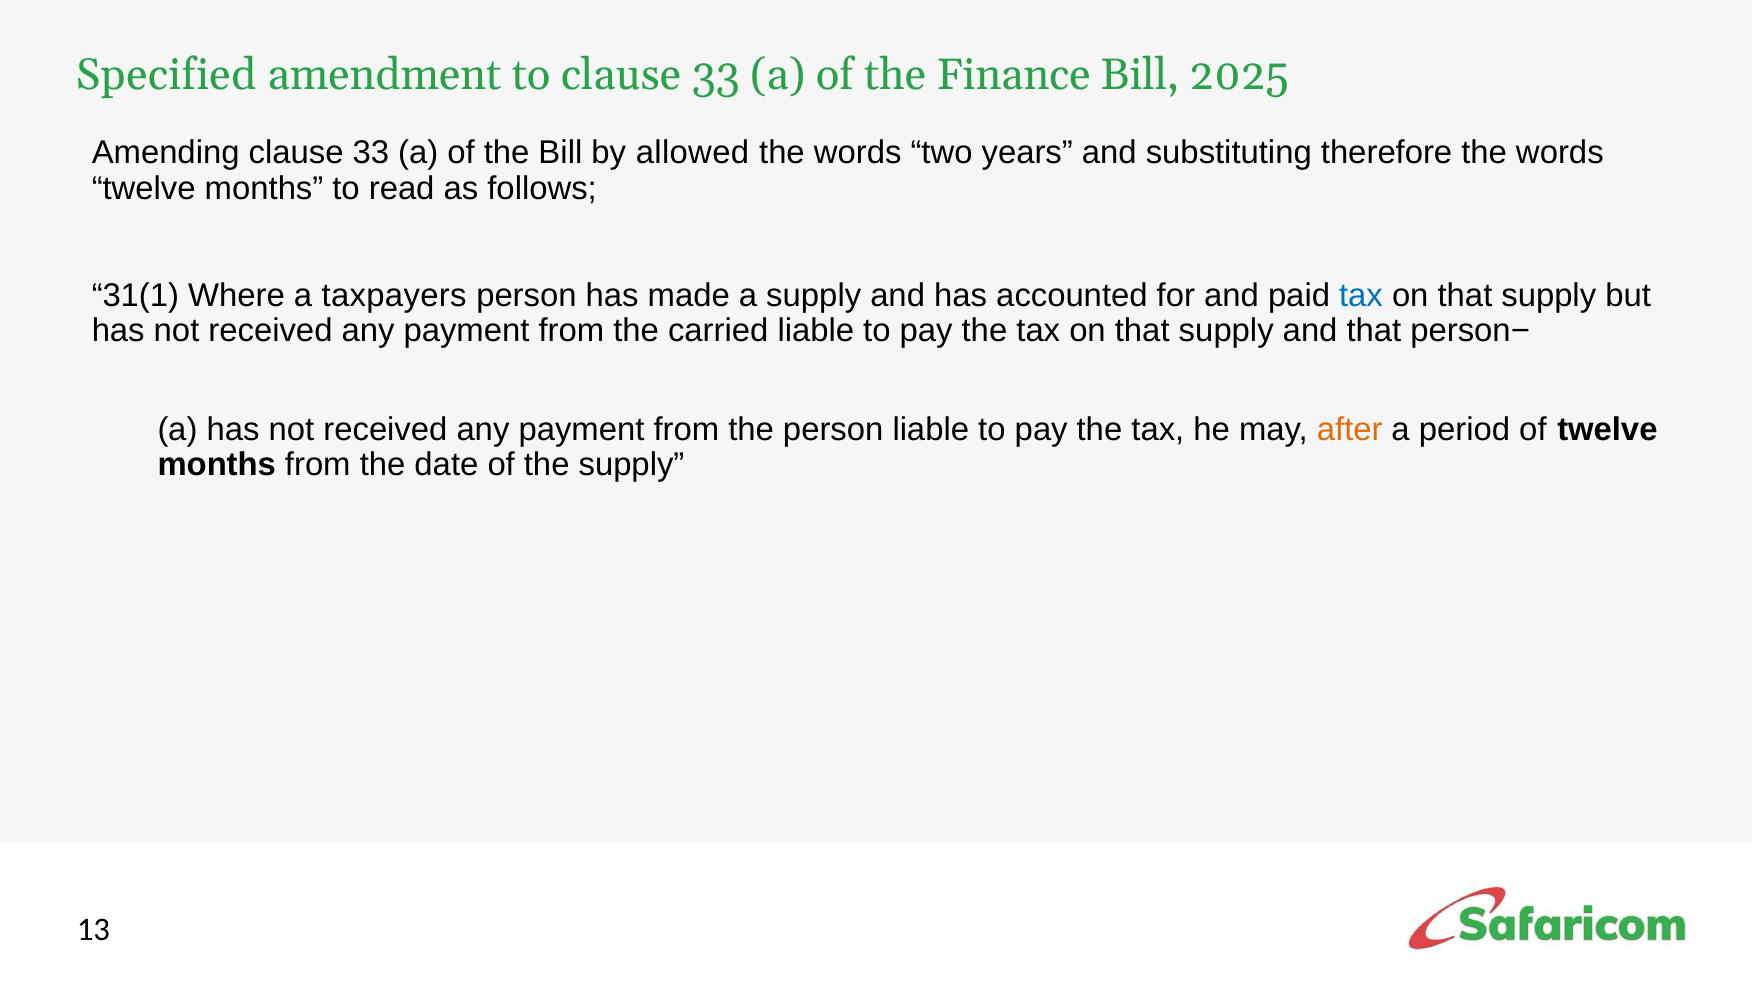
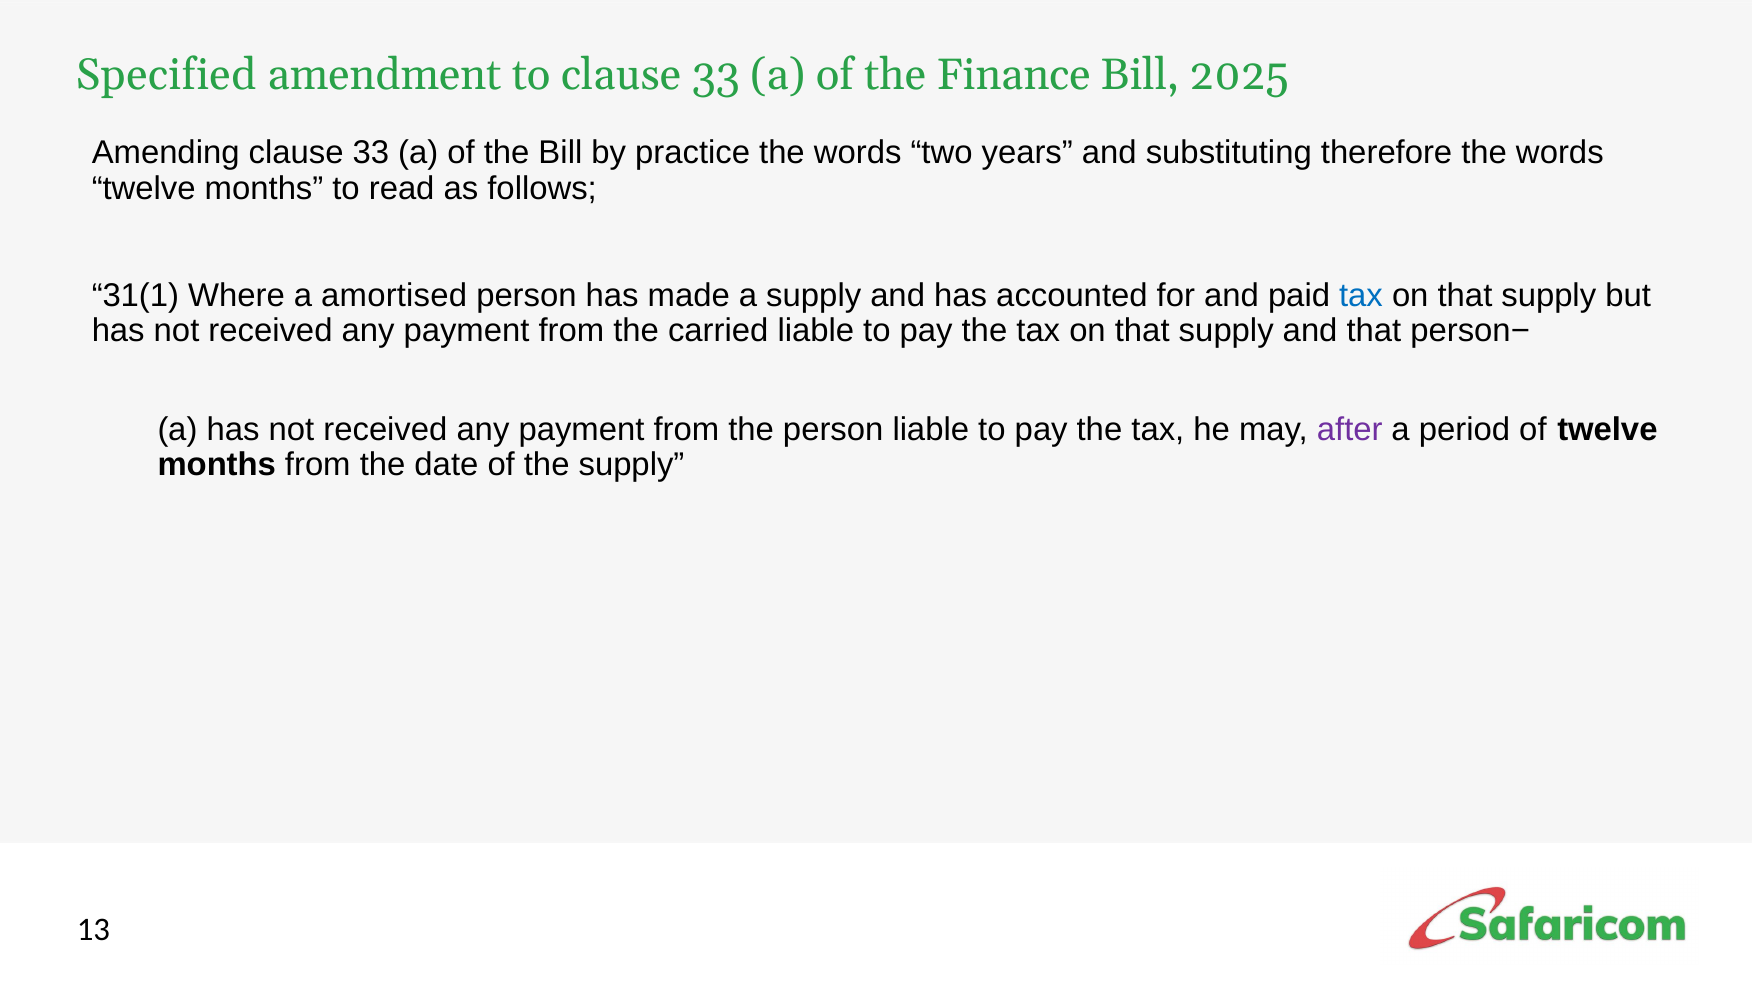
allowed: allowed -> practice
taxpayers: taxpayers -> amortised
after colour: orange -> purple
